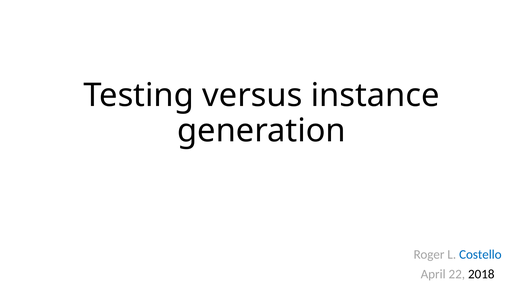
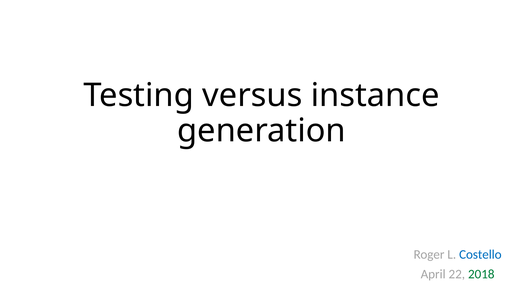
2018 colour: black -> green
